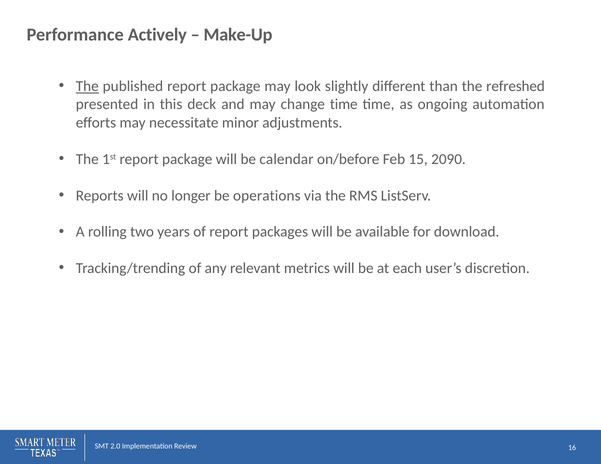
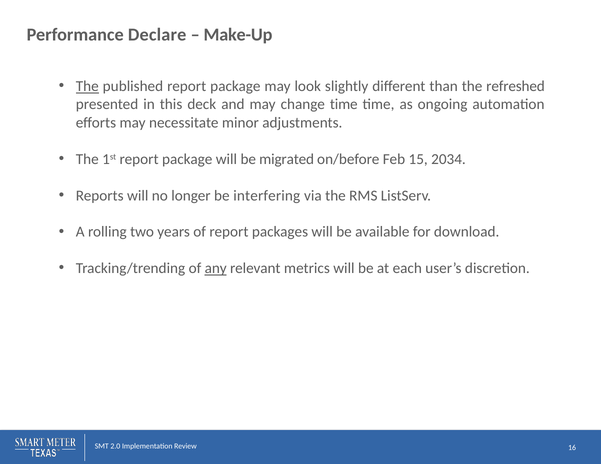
Actively: Actively -> Declare
calendar: calendar -> migrated
2090: 2090 -> 2034
operations: operations -> interfering
any underline: none -> present
